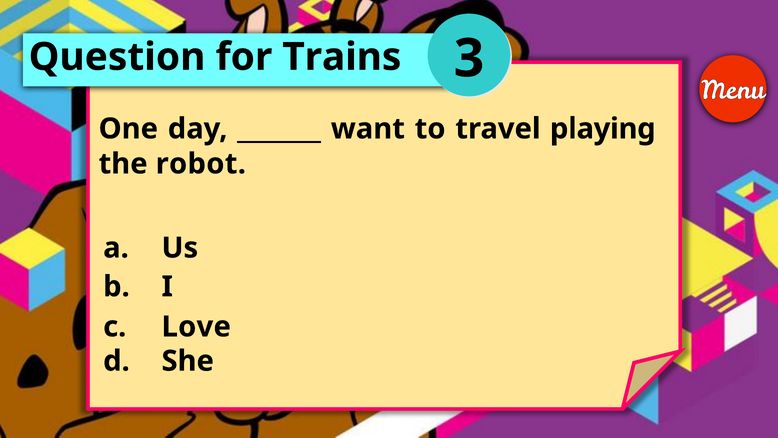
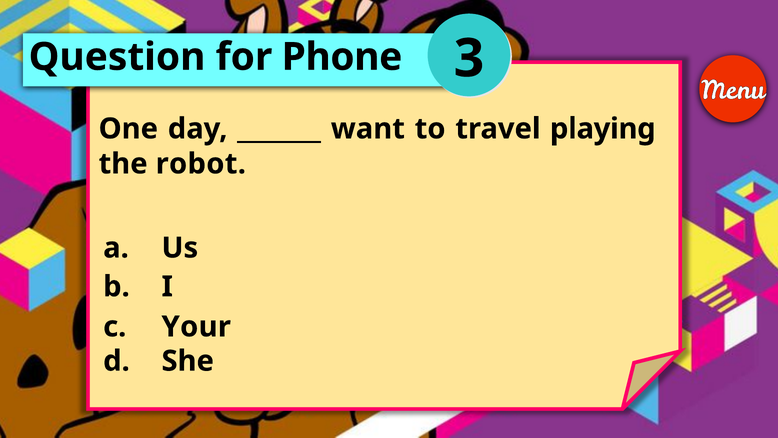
Trains: Trains -> Phone
Love: Love -> Your
